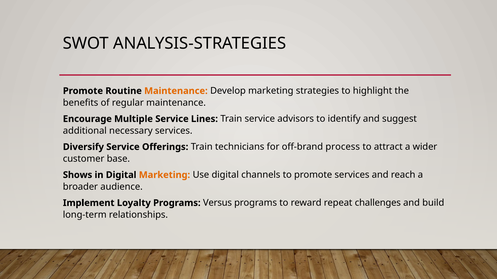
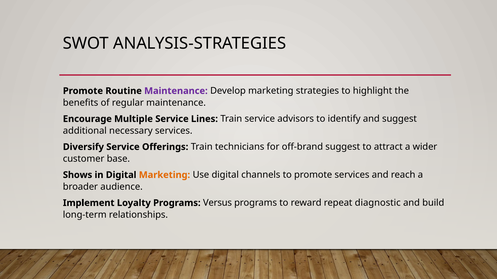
Maintenance at (176, 91) colour: orange -> purple
off-brand process: process -> suggest
challenges: challenges -> diagnostic
